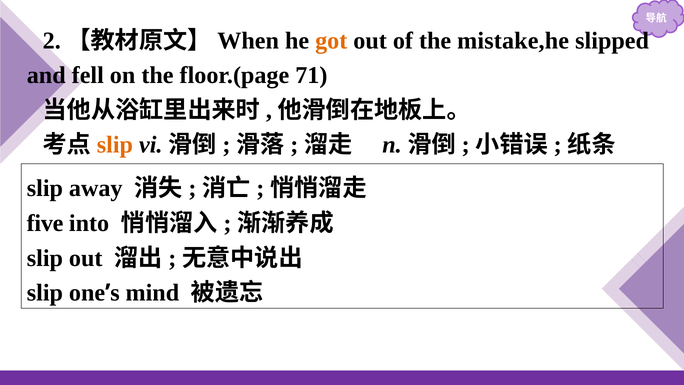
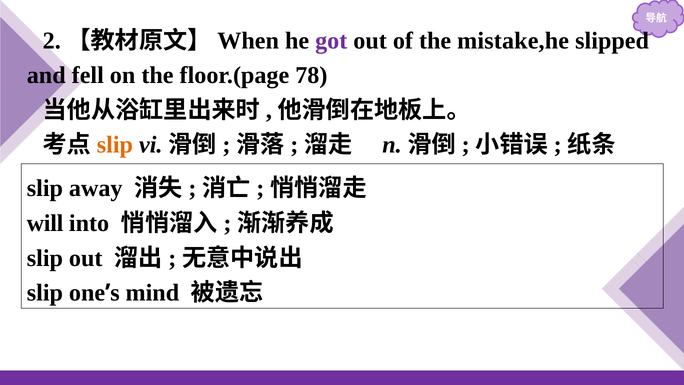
got colour: orange -> purple
71: 71 -> 78
five: five -> will
